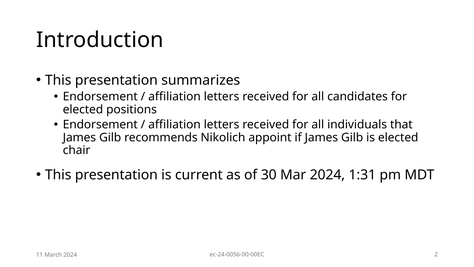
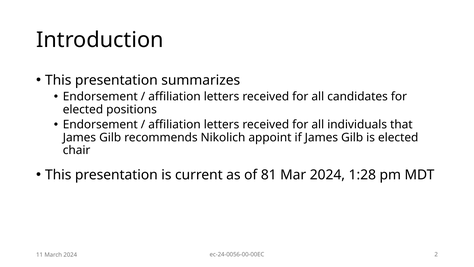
30: 30 -> 81
1:31: 1:31 -> 1:28
